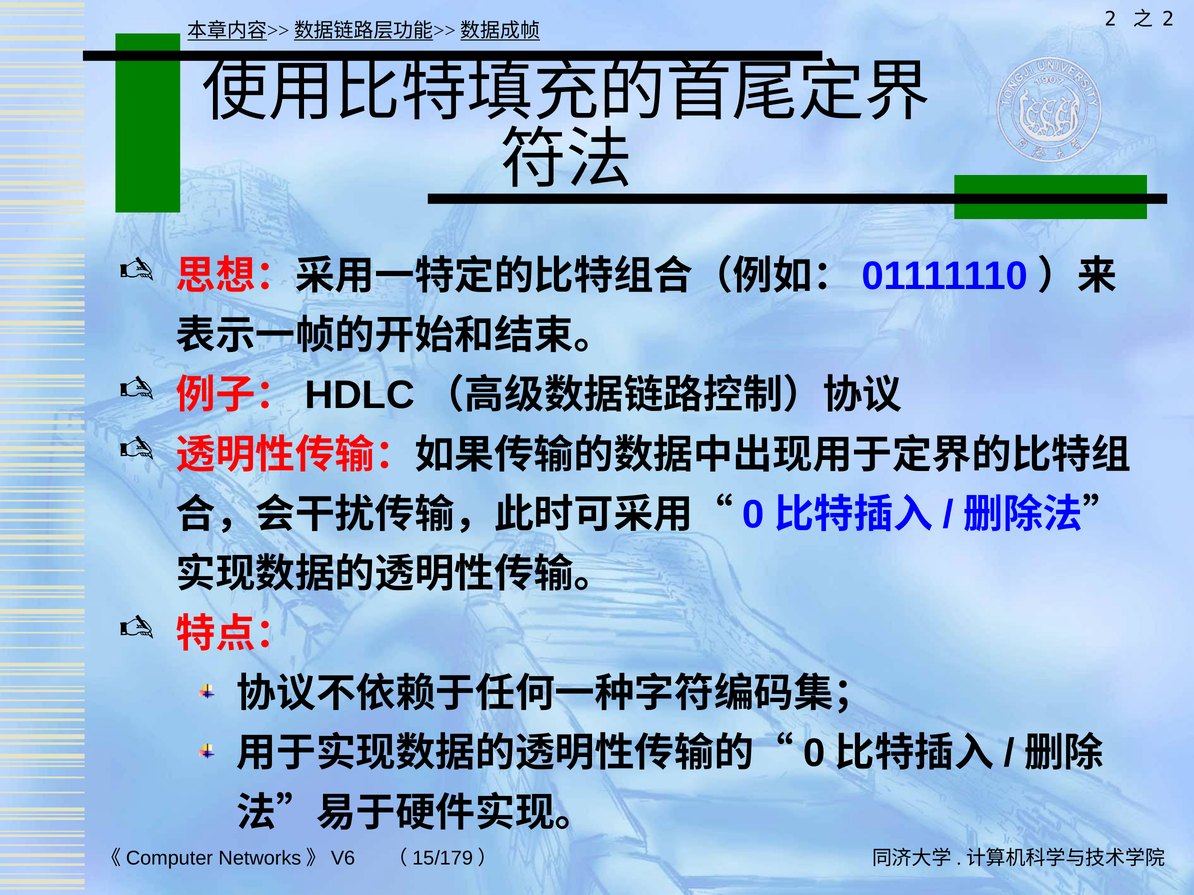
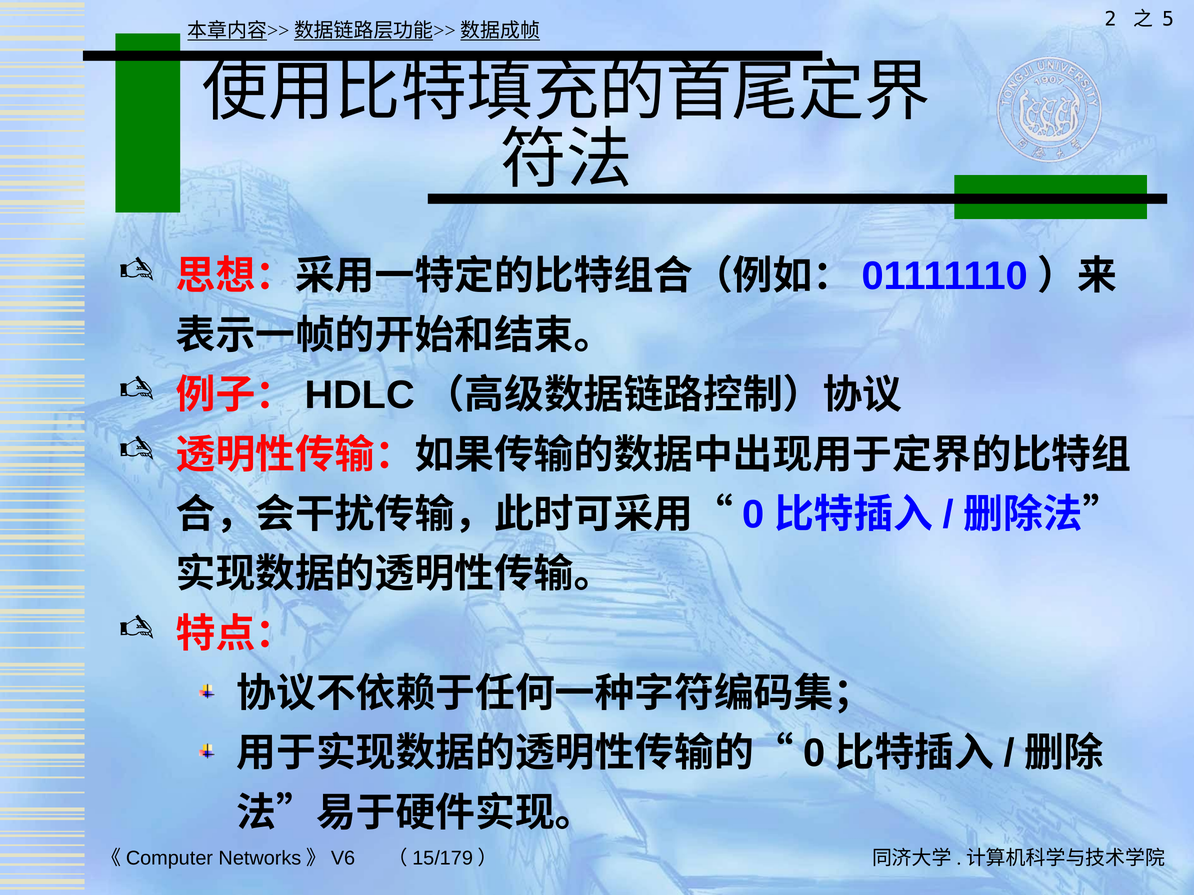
2 at (1168, 19): 2 -> 5
